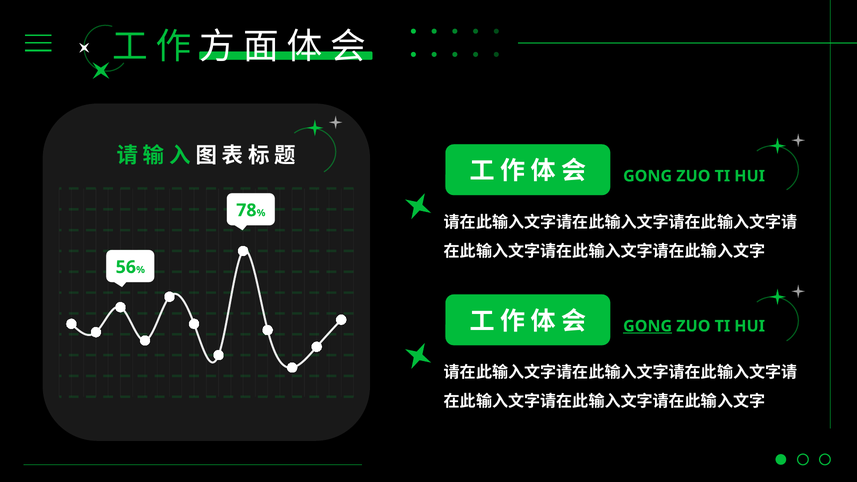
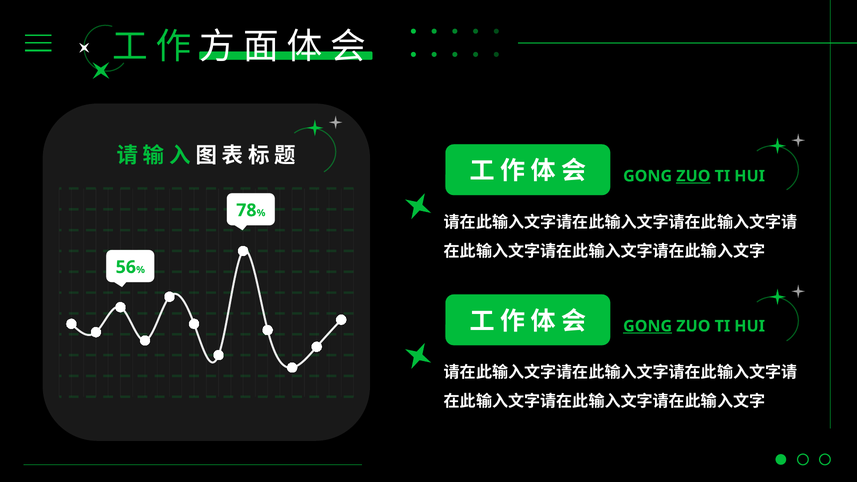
ZUO at (693, 176) underline: none -> present
